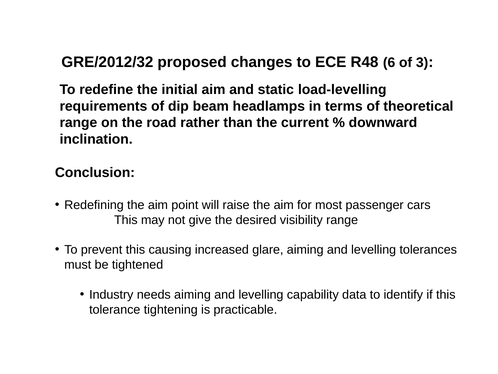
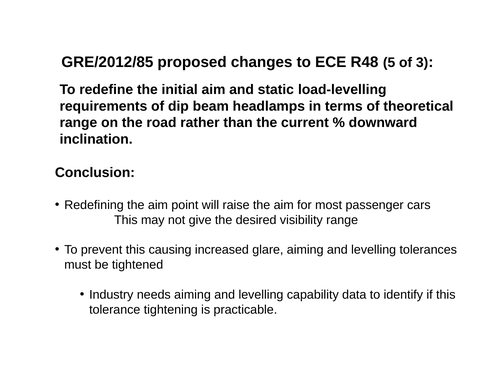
GRE/2012/32: GRE/2012/32 -> GRE/2012/85
6: 6 -> 5
